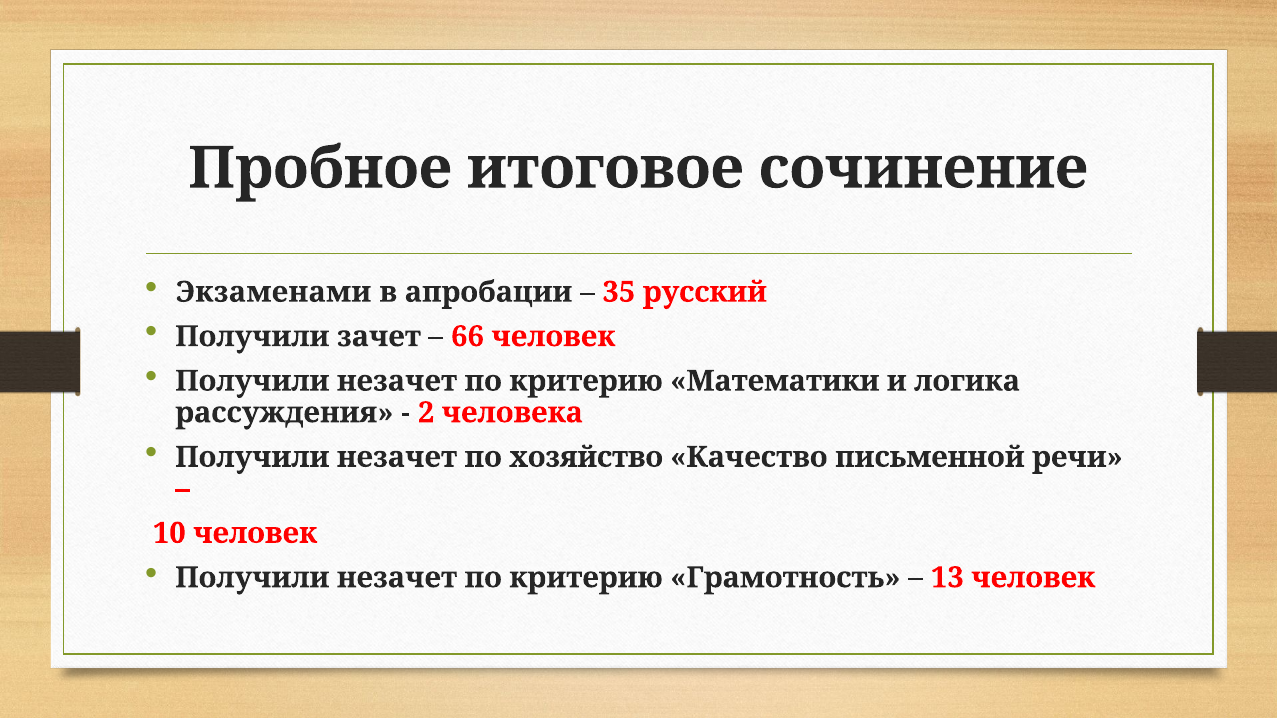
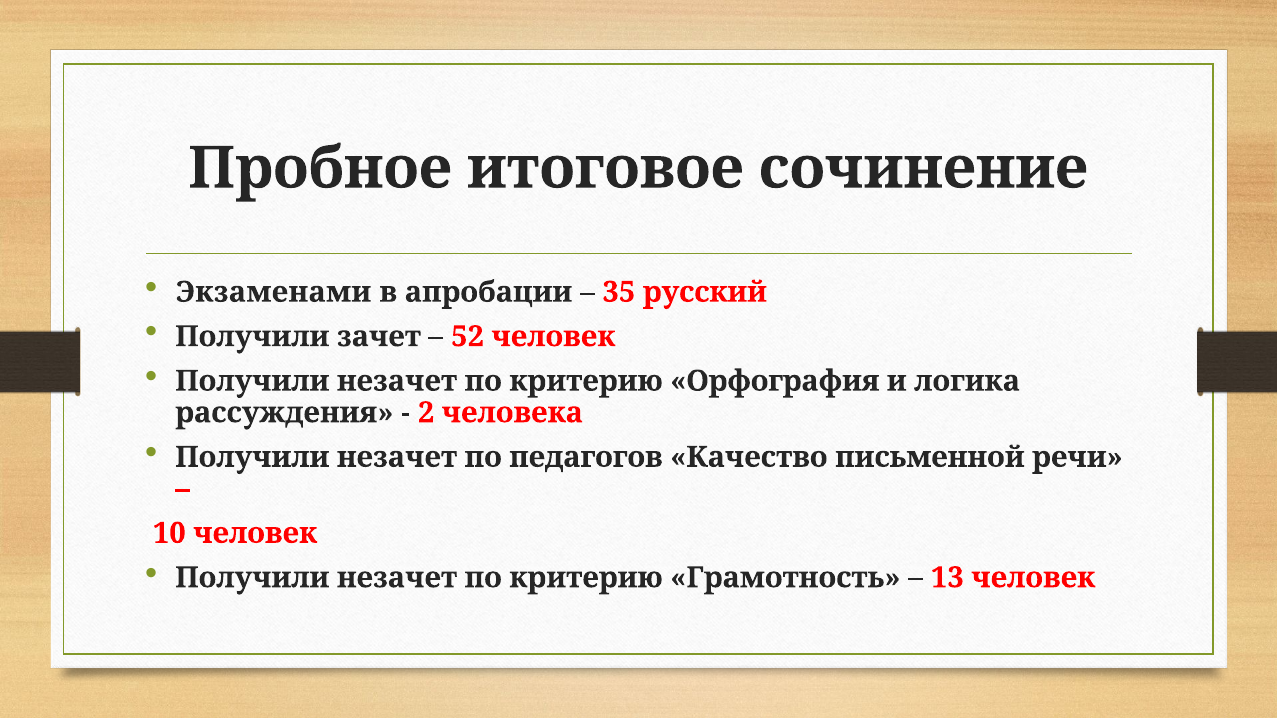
66: 66 -> 52
Математики: Математики -> Орфография
хозяйство: хозяйство -> педагогов
